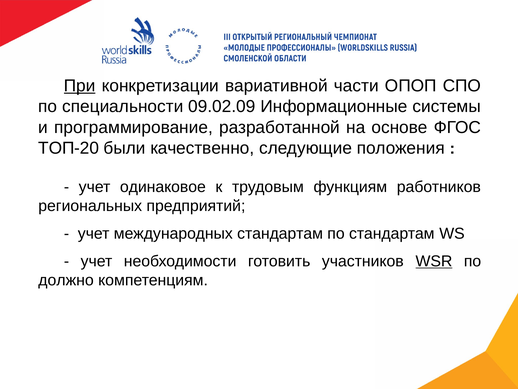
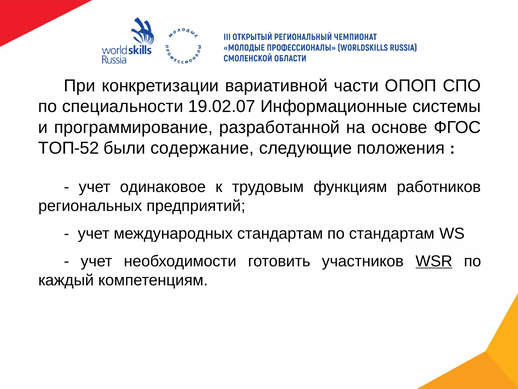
При underline: present -> none
09.02.09: 09.02.09 -> 19.02.07
ТОП-20: ТОП-20 -> ТОП-52
качественно: качественно -> содержание
должно: должно -> каждый
